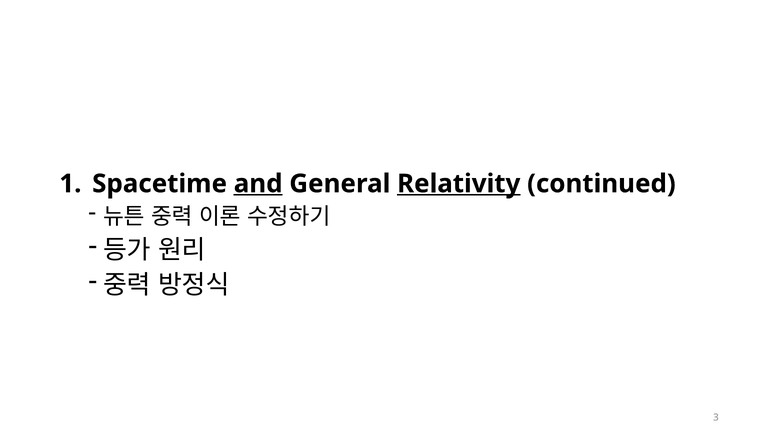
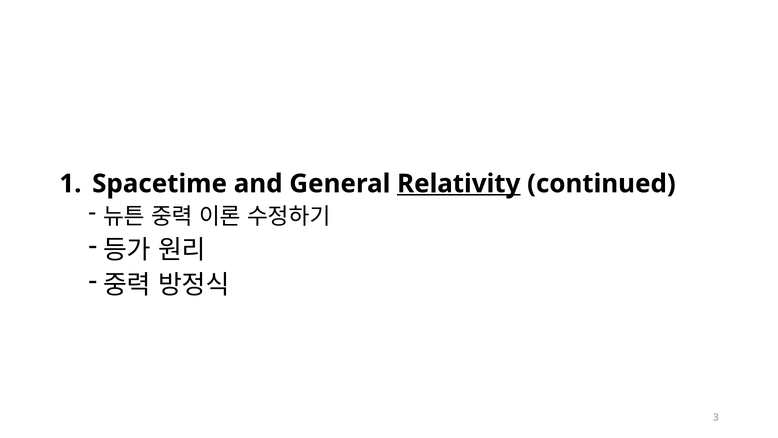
and underline: present -> none
